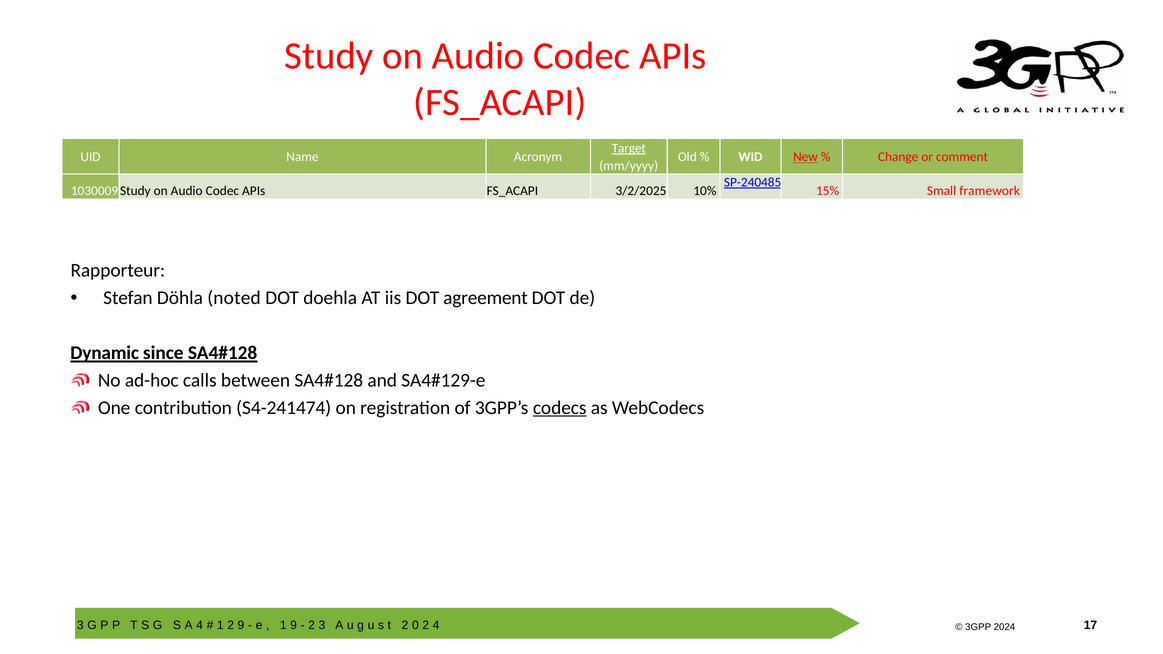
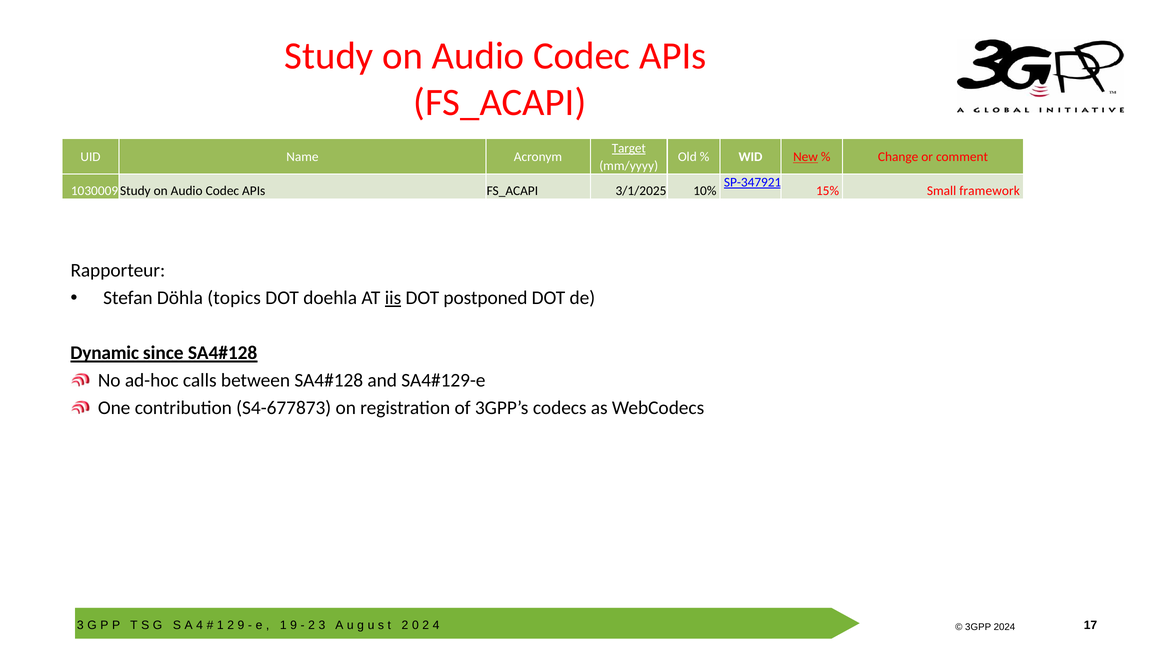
SP-240485: SP-240485 -> SP-347921
3/2/2025: 3/2/2025 -> 3/1/2025
noted: noted -> topics
iis underline: none -> present
agreement: agreement -> postponed
S4-241474: S4-241474 -> S4-677873
codecs underline: present -> none
